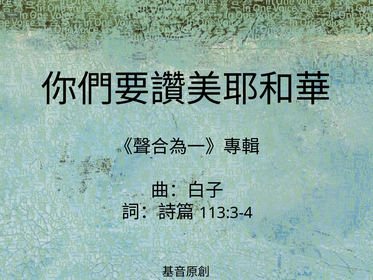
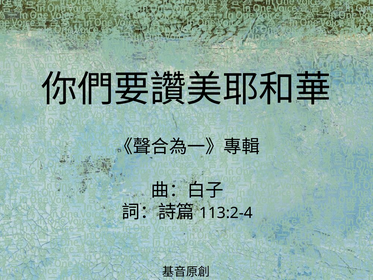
113:3-4: 113:3-4 -> 113:2-4
